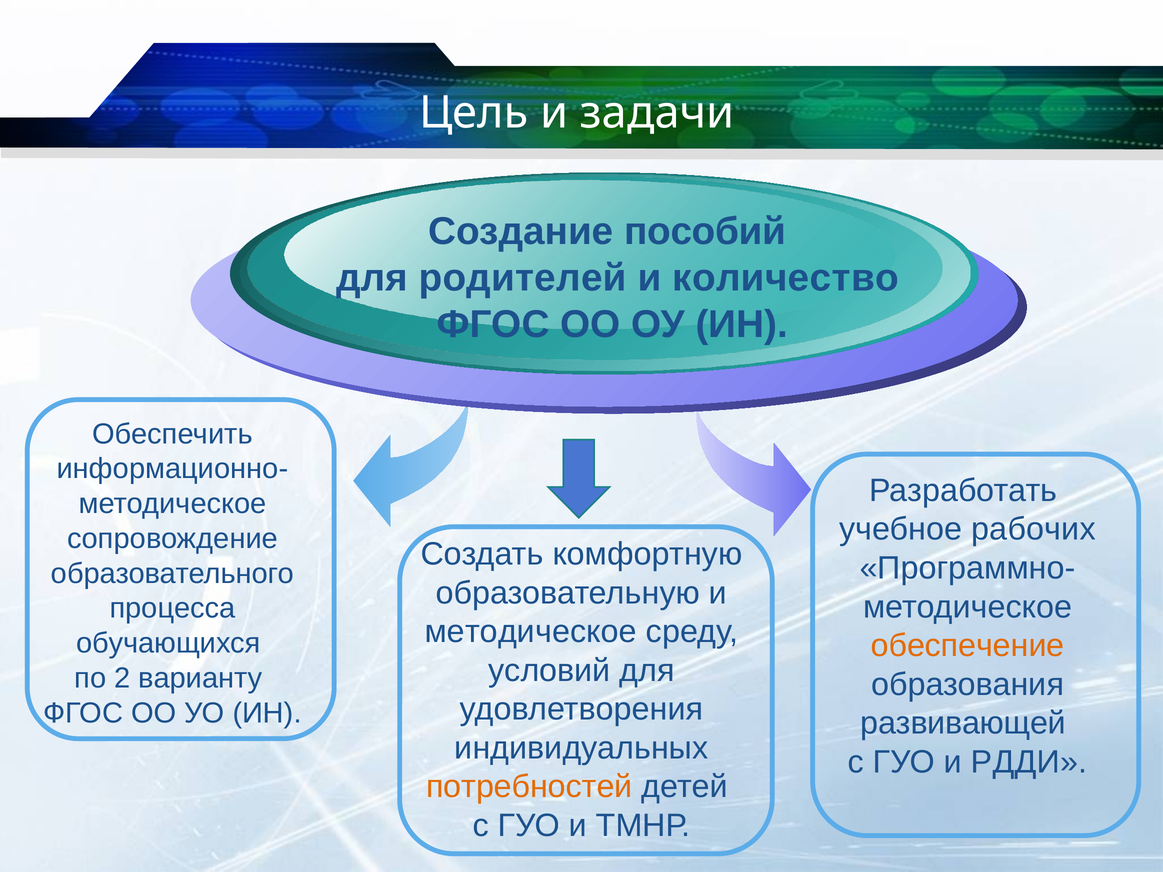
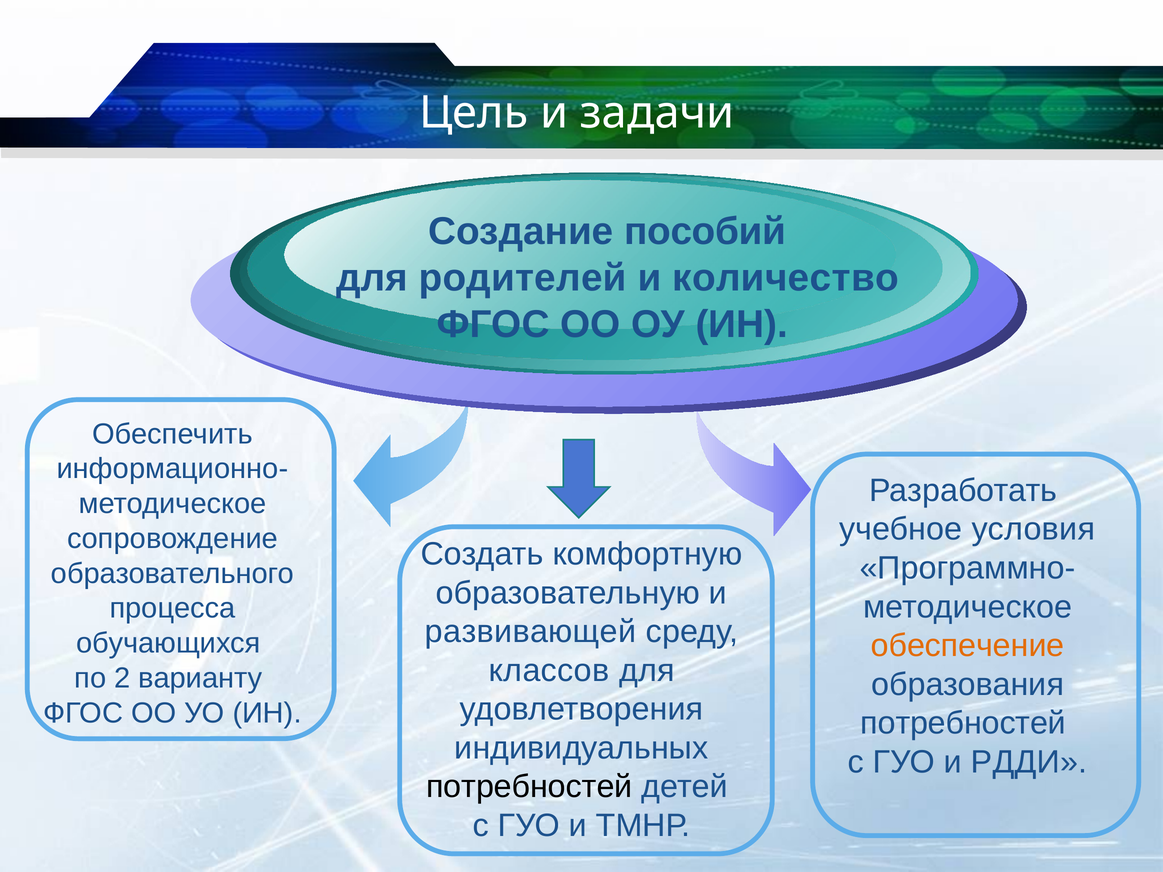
рабочих: рабочих -> условия
методическое at (531, 632): методическое -> развивающей
условий: условий -> классов
развивающей at (963, 723): развивающей -> потребностей
потребностей at (529, 787) colour: orange -> black
